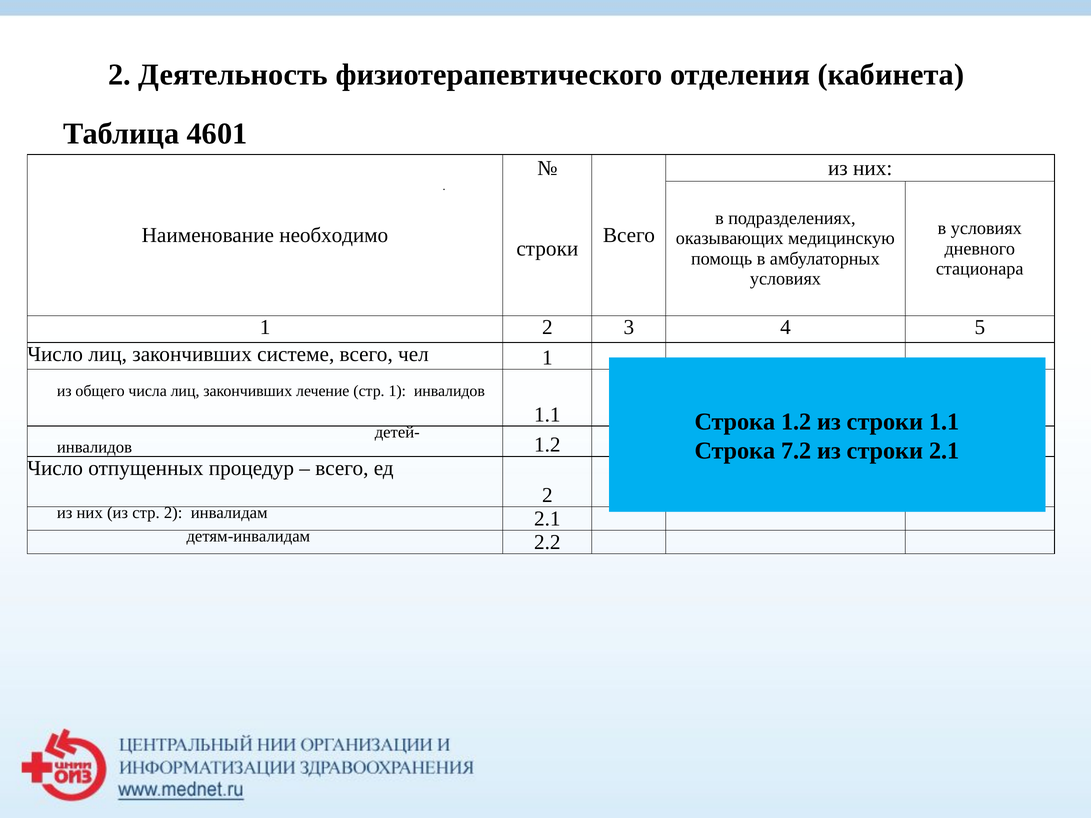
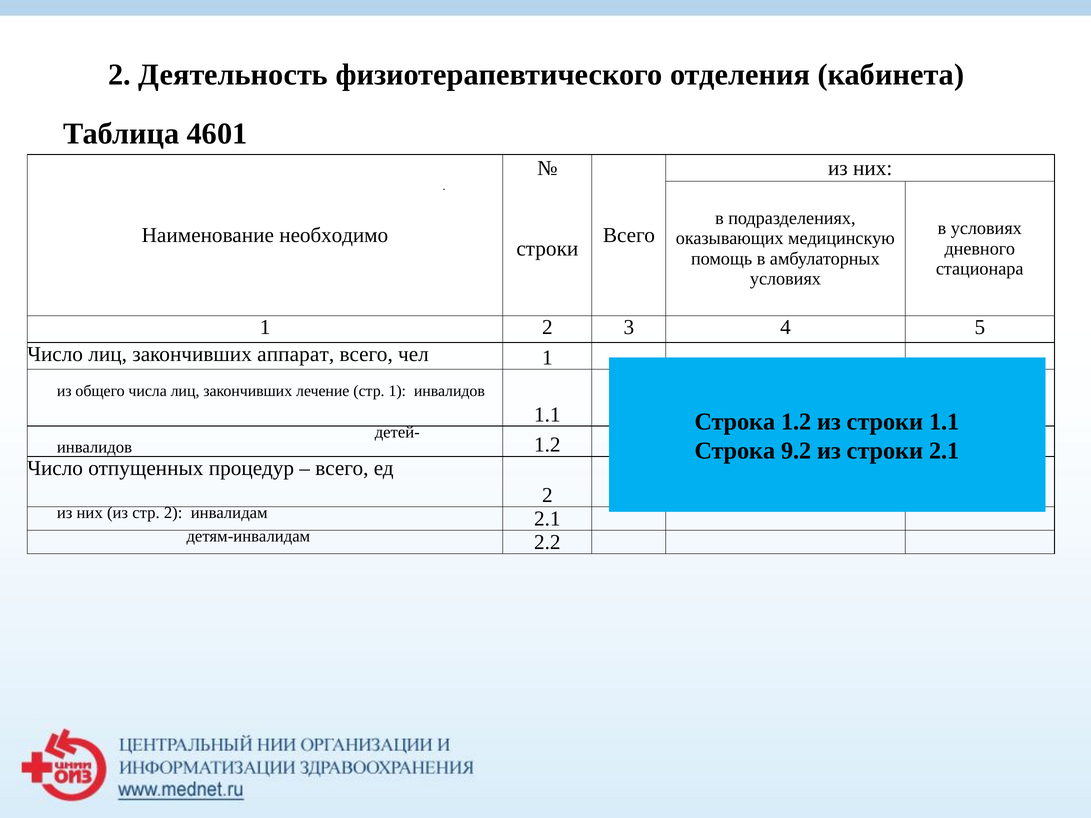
системе: системе -> аппарат
7.2: 7.2 -> 9.2
